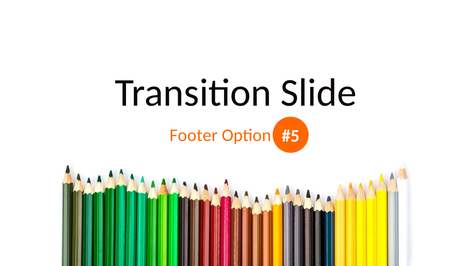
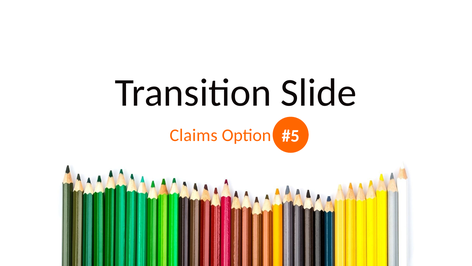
Footer: Footer -> Claims
